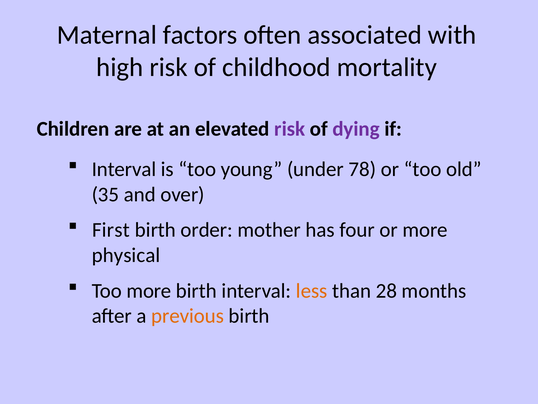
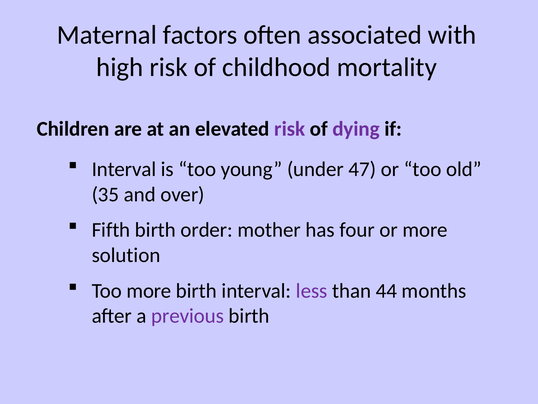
78: 78 -> 47
First: First -> Fifth
physical: physical -> solution
less colour: orange -> purple
28: 28 -> 44
previous colour: orange -> purple
